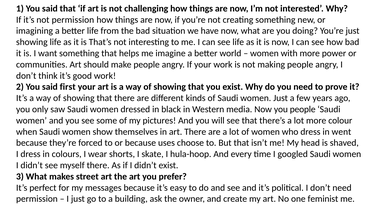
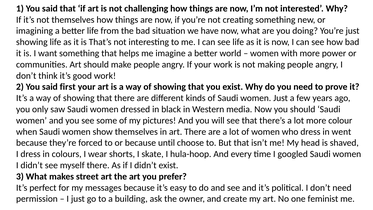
not permission: permission -> themselves
you people: people -> should
uses: uses -> until
